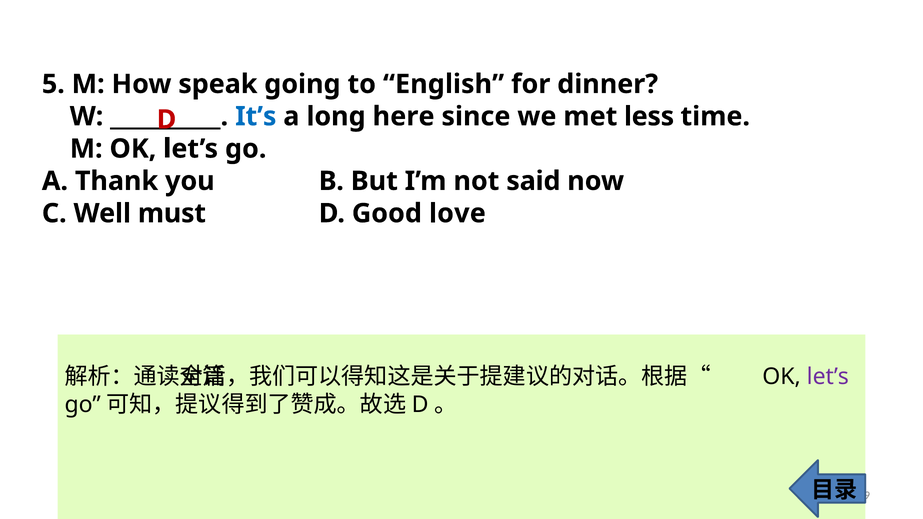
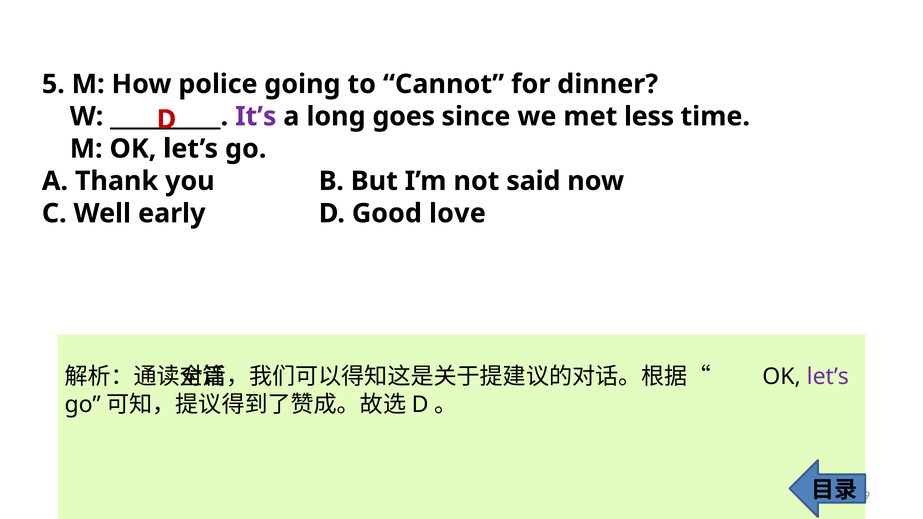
speak: speak -> police
English: English -> Cannot
It’s colour: blue -> purple
here: here -> goes
must: must -> early
